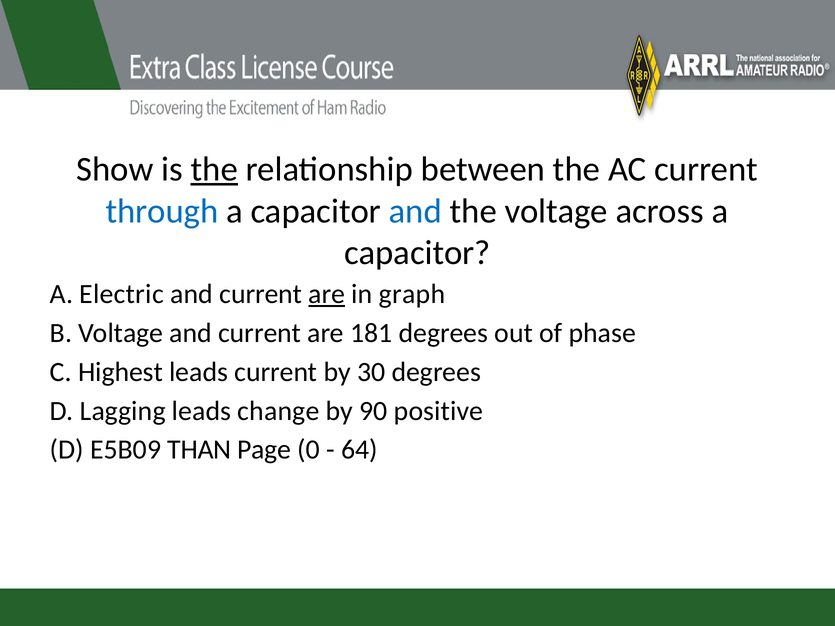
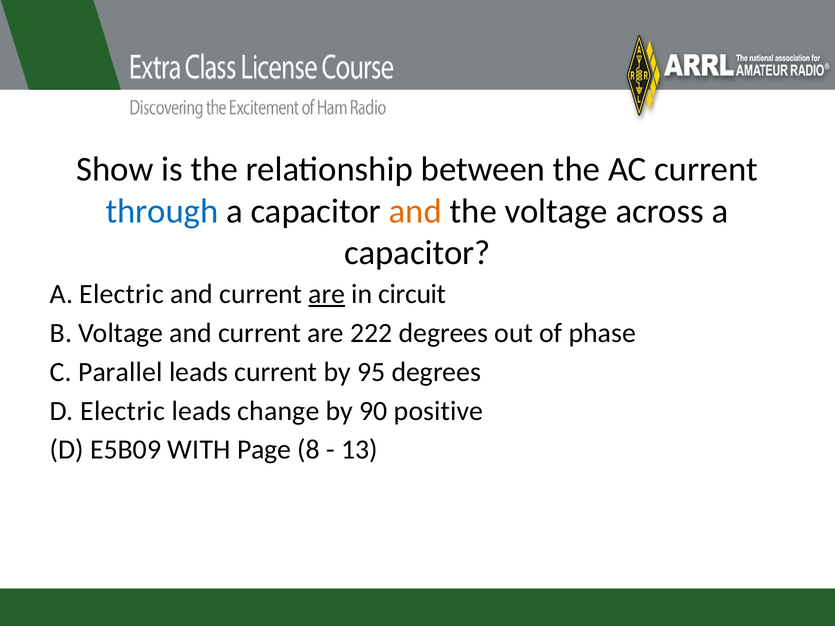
the at (214, 169) underline: present -> none
and at (415, 211) colour: blue -> orange
graph: graph -> circuit
181: 181 -> 222
Highest: Highest -> Parallel
30: 30 -> 95
D Lagging: Lagging -> Electric
THAN: THAN -> WITH
0: 0 -> 8
64: 64 -> 13
